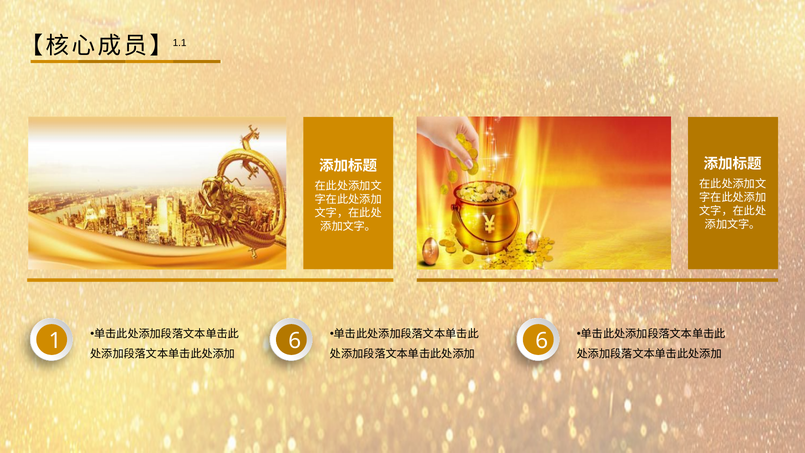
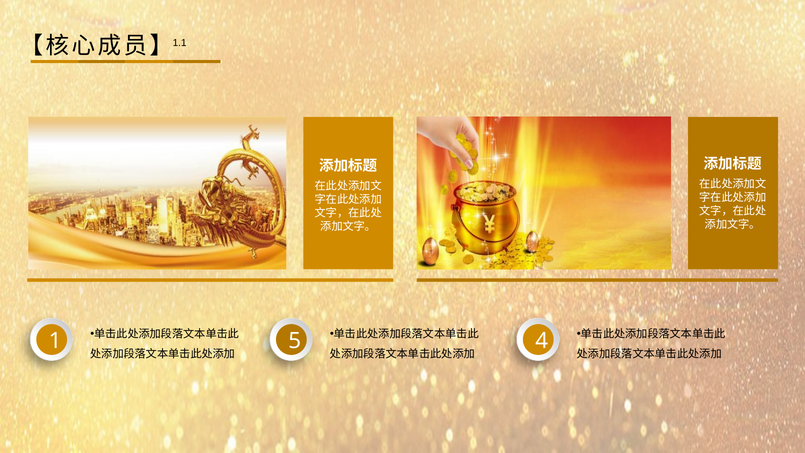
6 at (295, 341): 6 -> 5
6 at (542, 341): 6 -> 4
